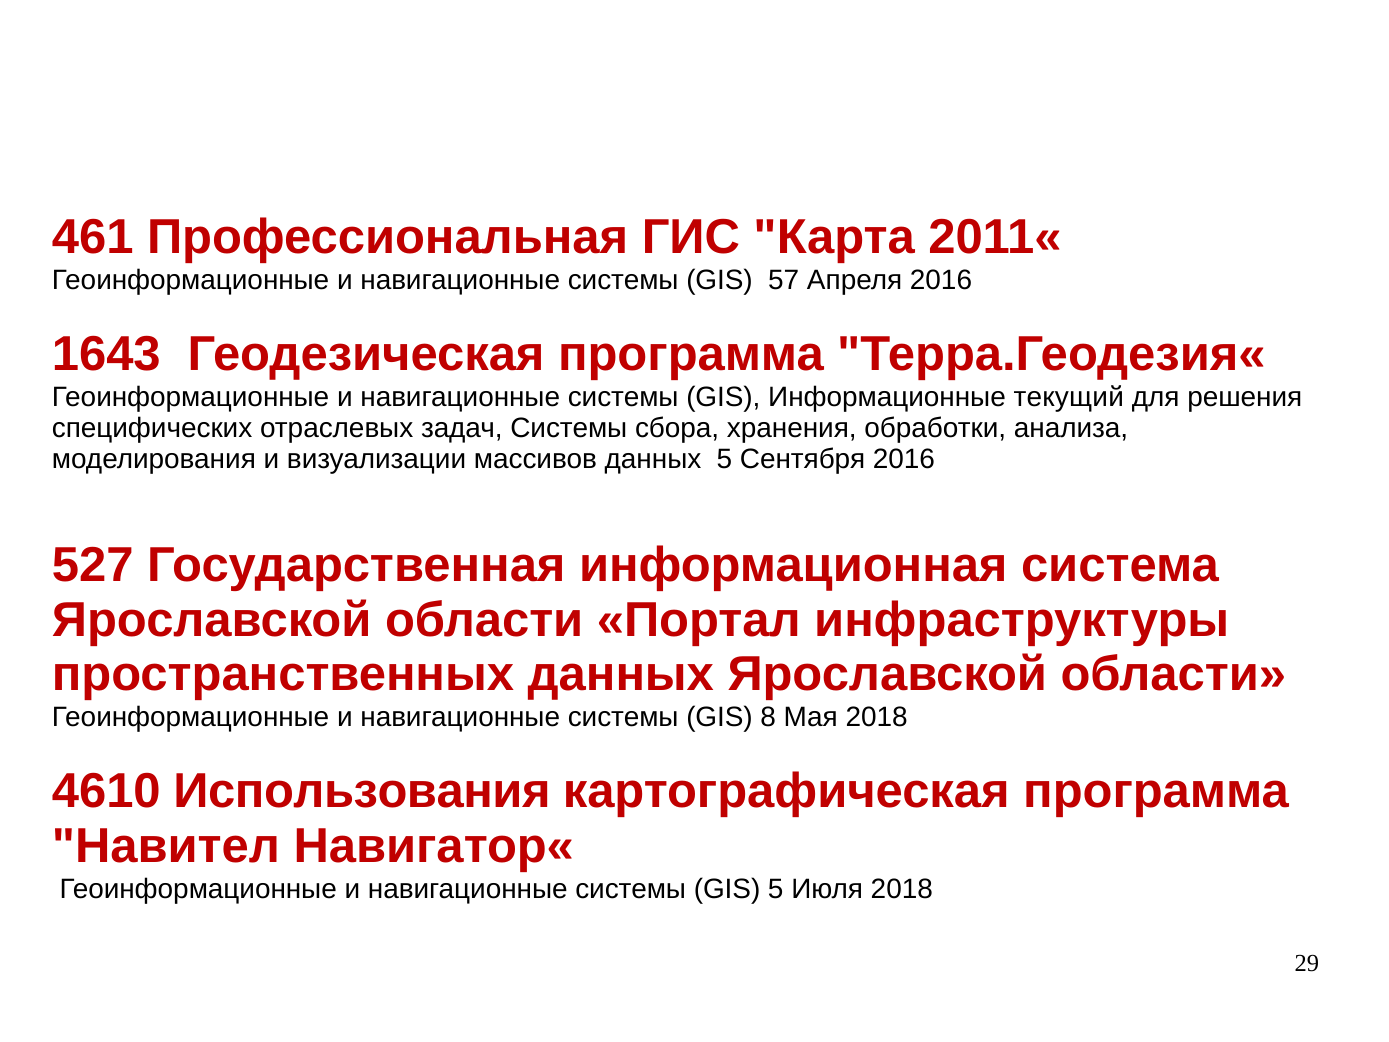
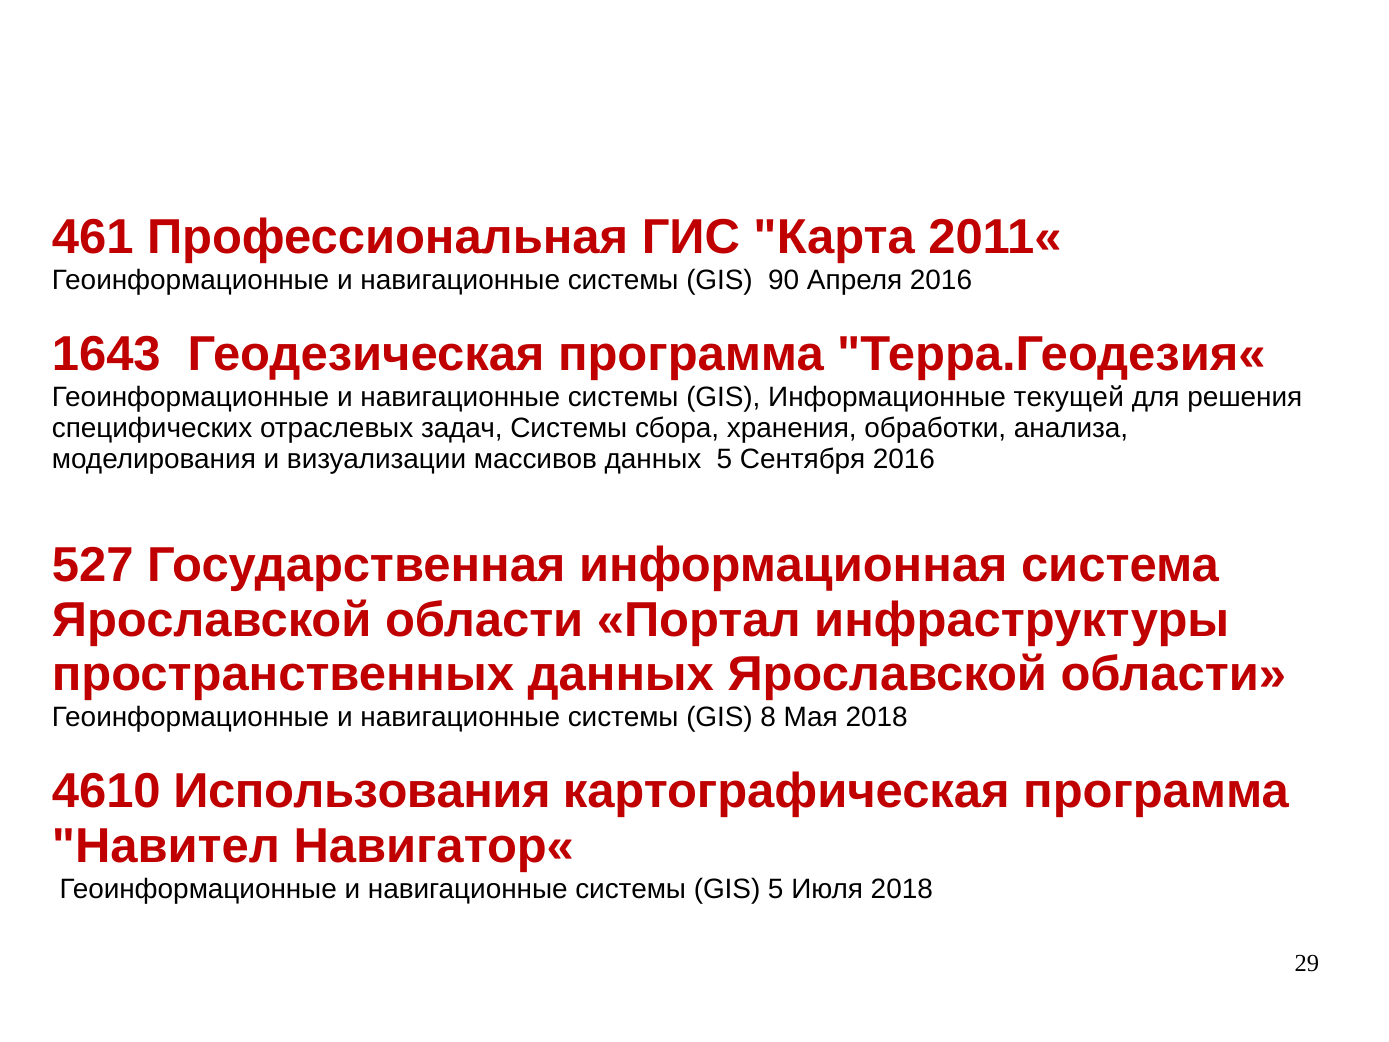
57: 57 -> 90
текущий: текущий -> текущей
